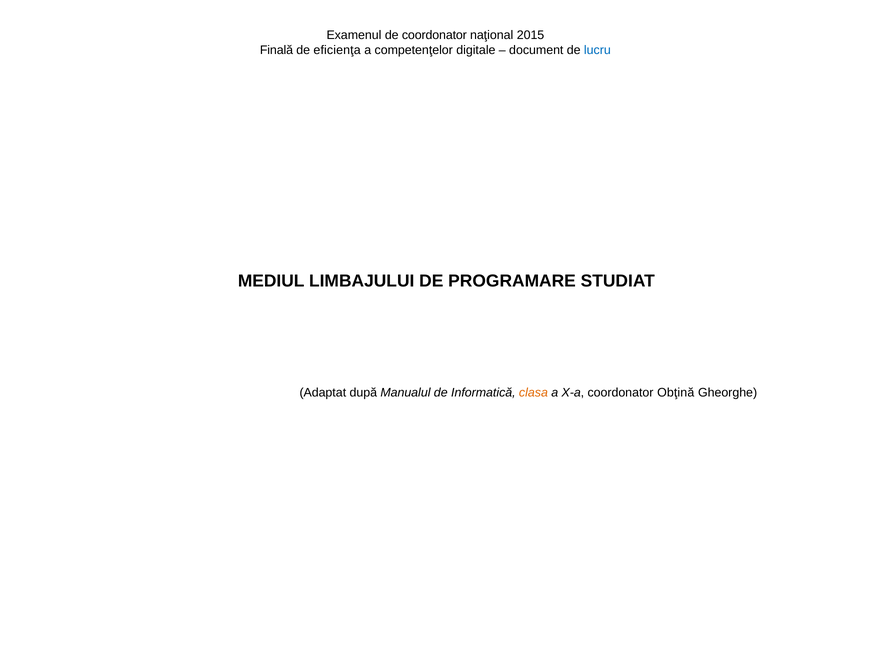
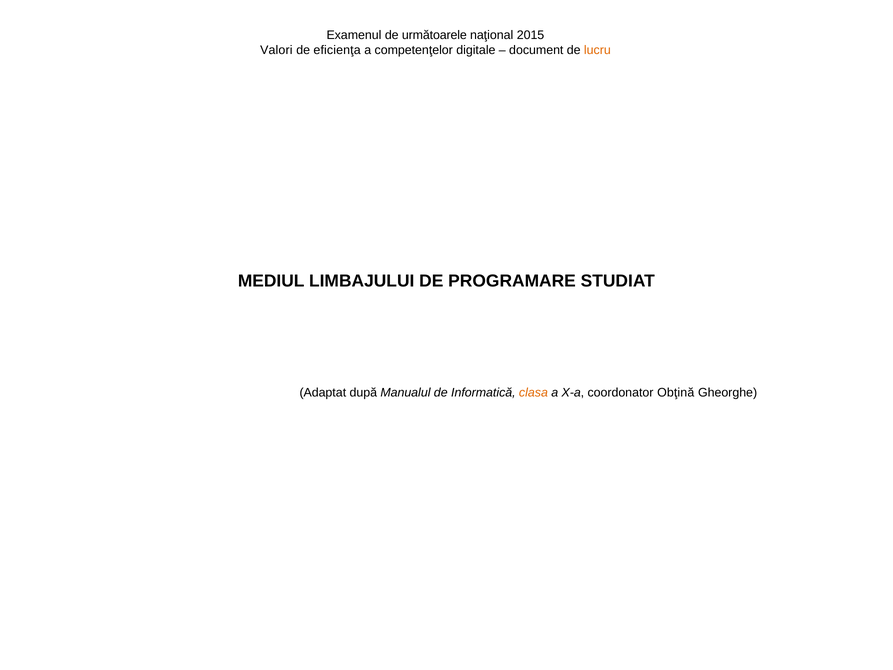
de coordonator: coordonator -> următoarele
Finală: Finală -> Valori
lucru colour: blue -> orange
